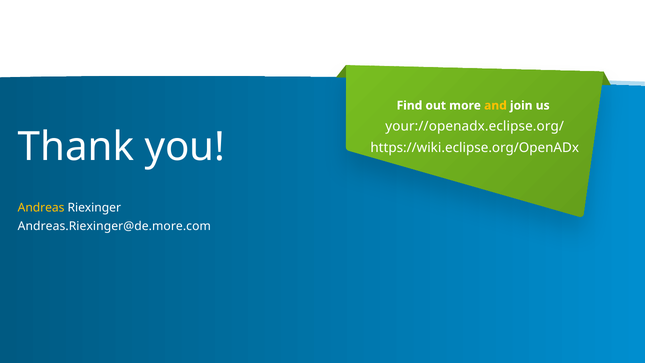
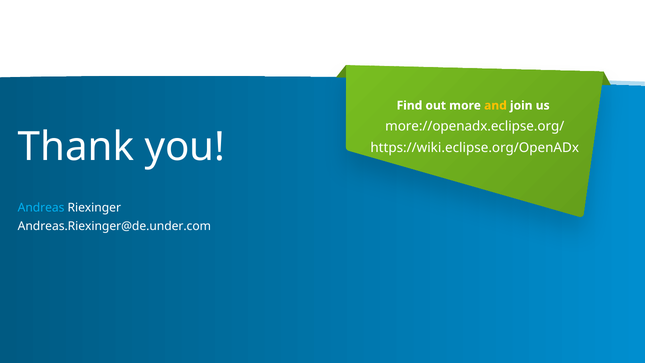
your://openadx.eclipse.org/: your://openadx.eclipse.org/ -> more://openadx.eclipse.org/
Andreas colour: yellow -> light blue
Andreas.Riexinger@de.more.com: Andreas.Riexinger@de.more.com -> Andreas.Riexinger@de.under.com
